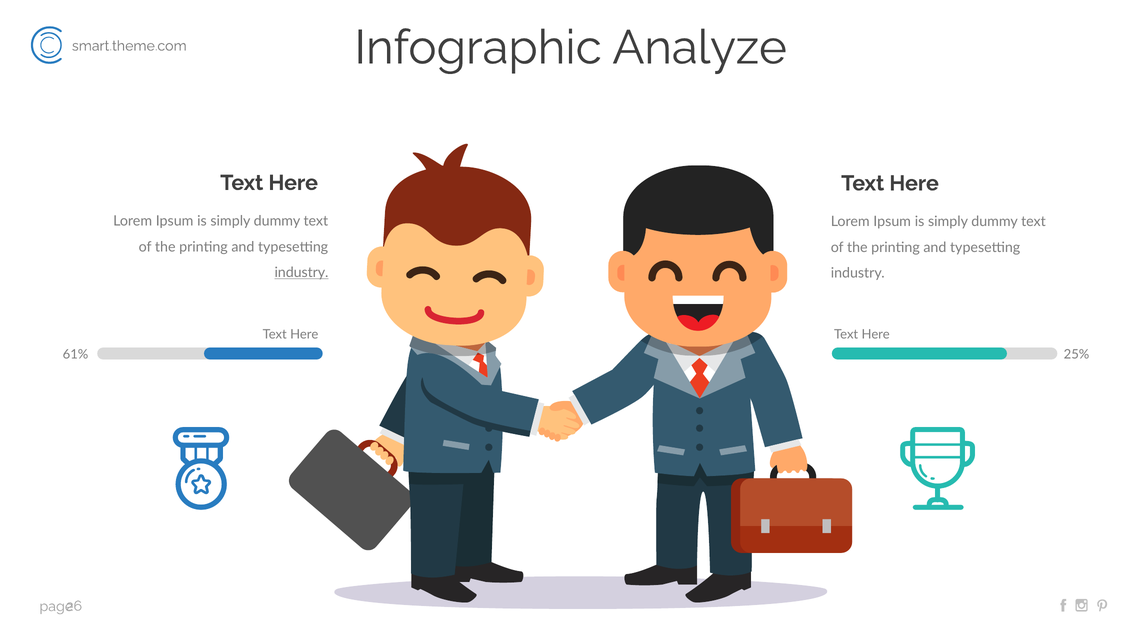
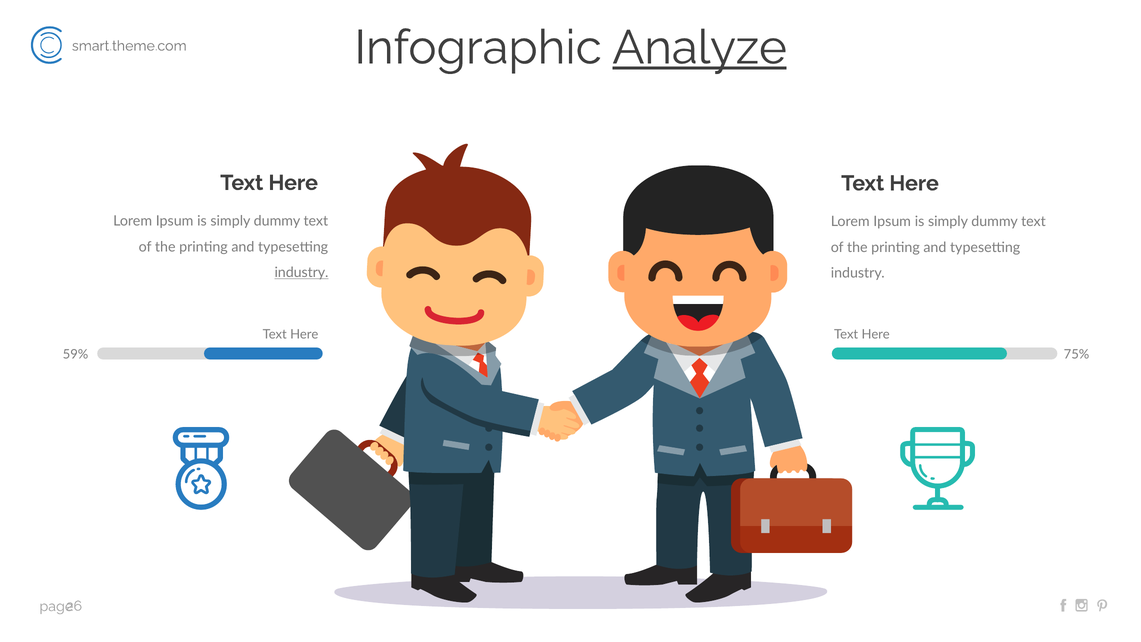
Analyze underline: none -> present
61%: 61% -> 59%
25%: 25% -> 75%
